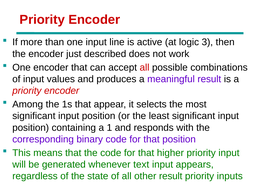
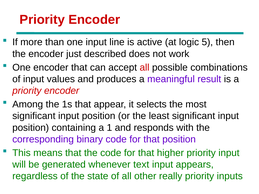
logic 3: 3 -> 5
other result: result -> really
